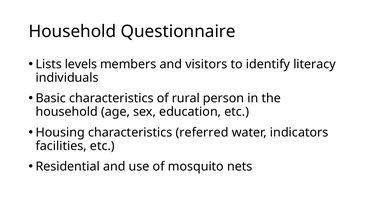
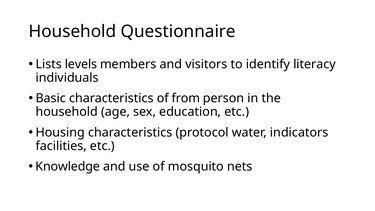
rural: rural -> from
referred: referred -> protocol
Residential: Residential -> Knowledge
